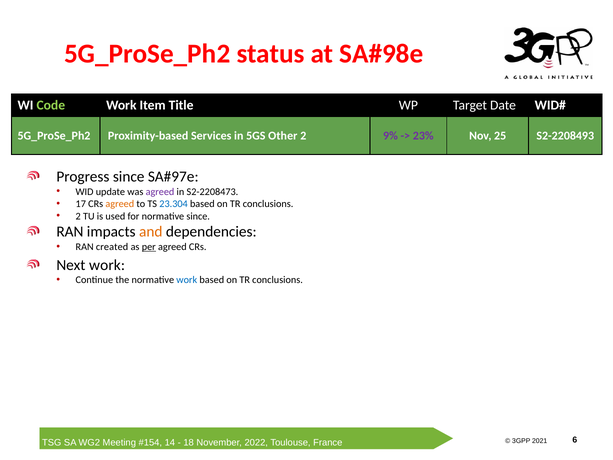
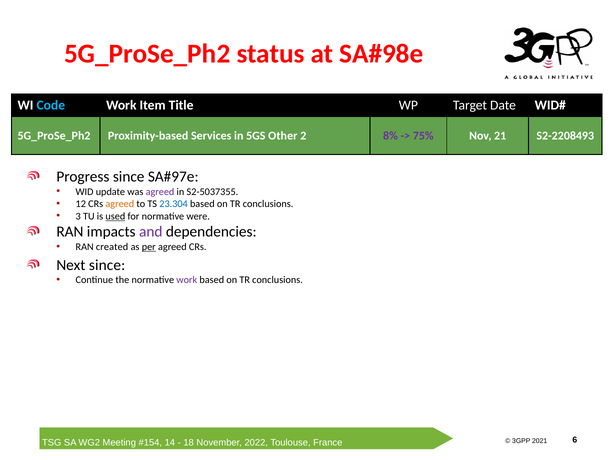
Code colour: light green -> light blue
9%: 9% -> 8%
23%: 23% -> 75%
25: 25 -> 21
S2-2208473: S2-2208473 -> S2-5037355
17: 17 -> 12
2 at (78, 216): 2 -> 3
used underline: none -> present
normative since: since -> were
and colour: orange -> purple
Next work: work -> since
work at (187, 280) colour: blue -> purple
